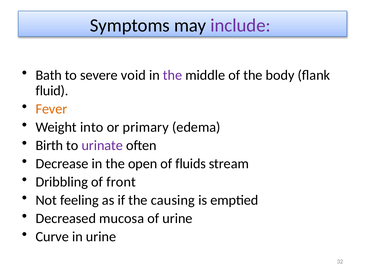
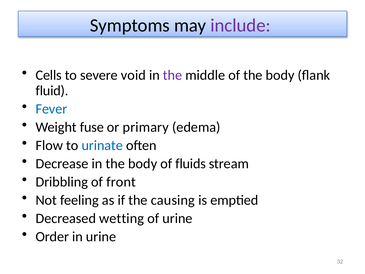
Bath: Bath -> Cells
Fever colour: orange -> blue
into: into -> fuse
Birth: Birth -> Flow
urinate colour: purple -> blue
in the open: open -> body
mucosa: mucosa -> wetting
Curve: Curve -> Order
